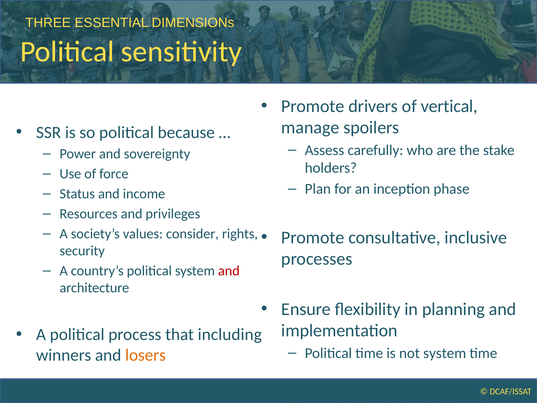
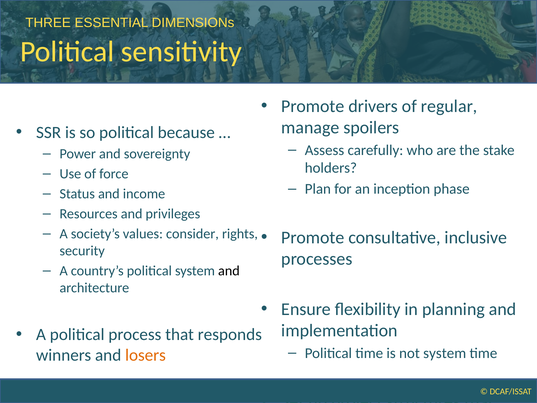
vertical: vertical -> regular
and at (229, 271) colour: red -> black
including: including -> responds
